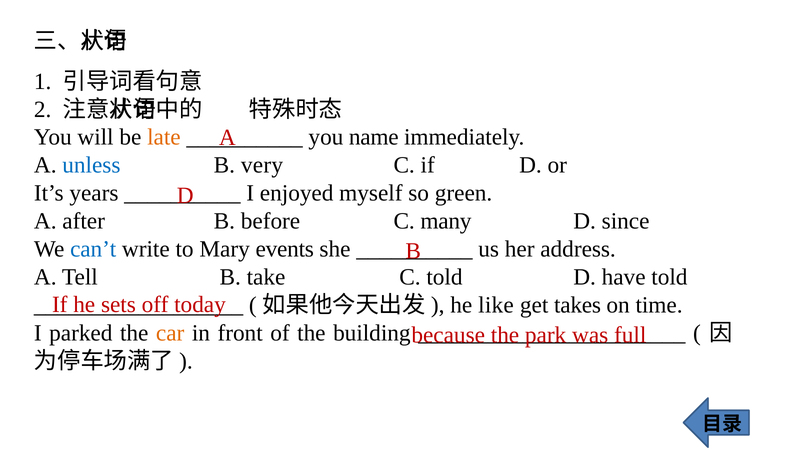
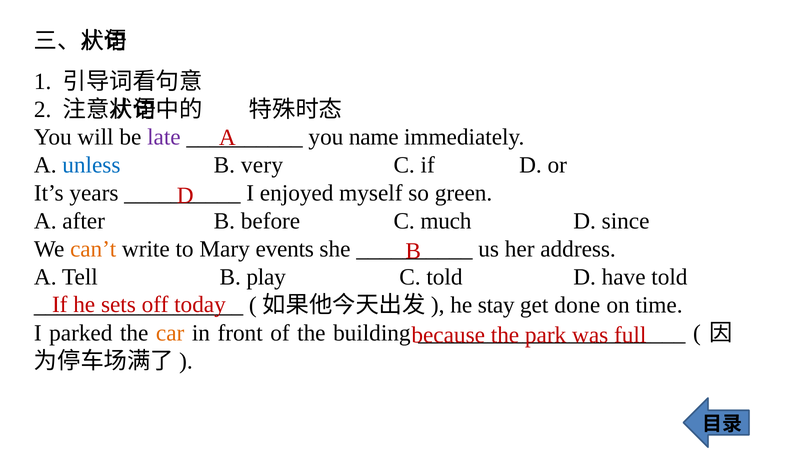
late colour: orange -> purple
many: many -> much
can’t colour: blue -> orange
take: take -> play
like: like -> stay
takes: takes -> done
